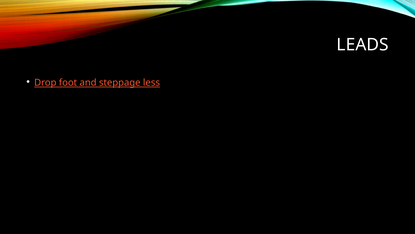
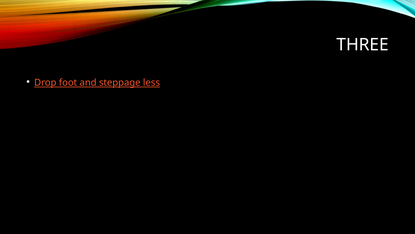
LEADS: LEADS -> THREE
